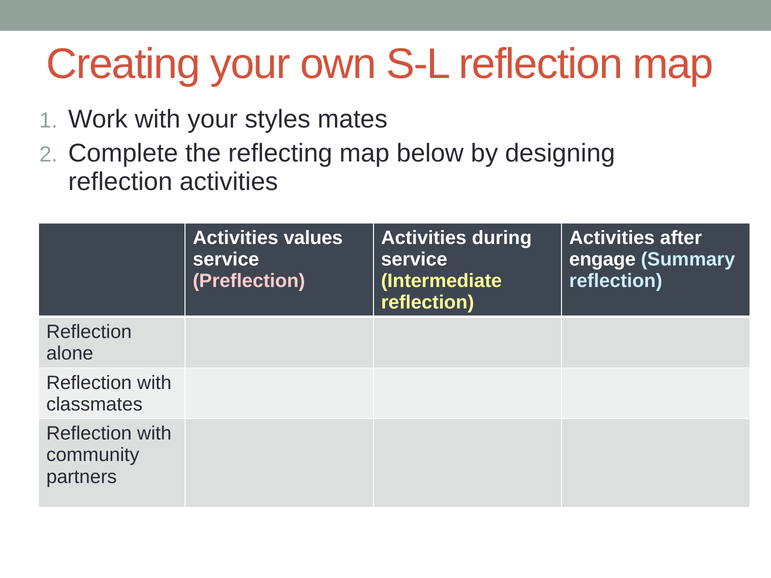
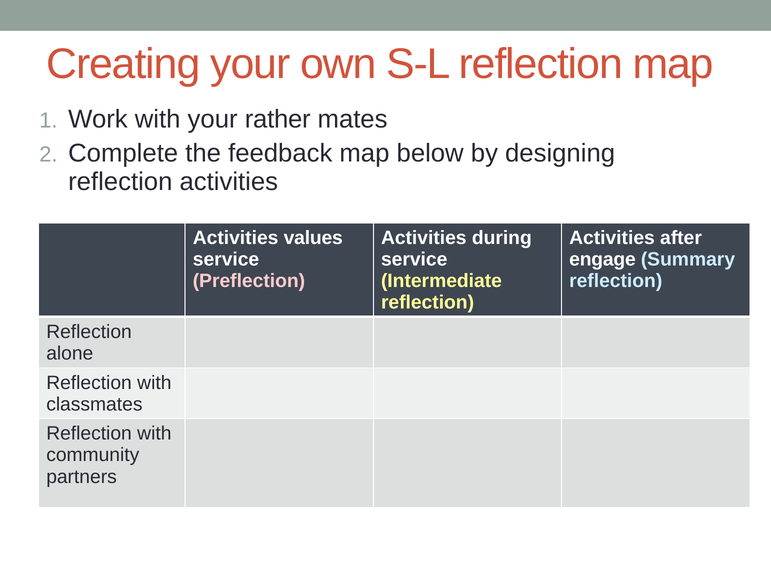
styles: styles -> rather
reflecting: reflecting -> feedback
